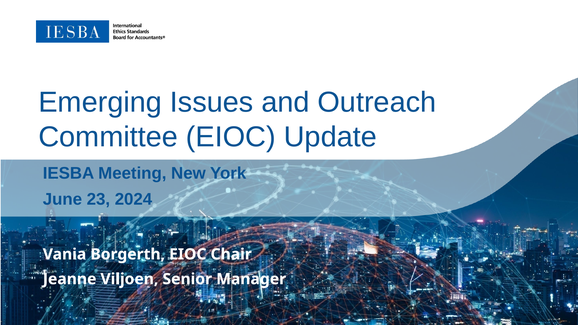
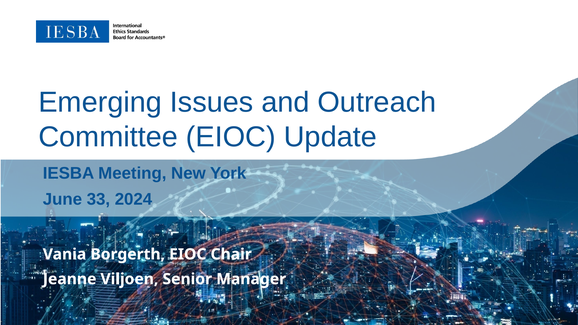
23: 23 -> 33
